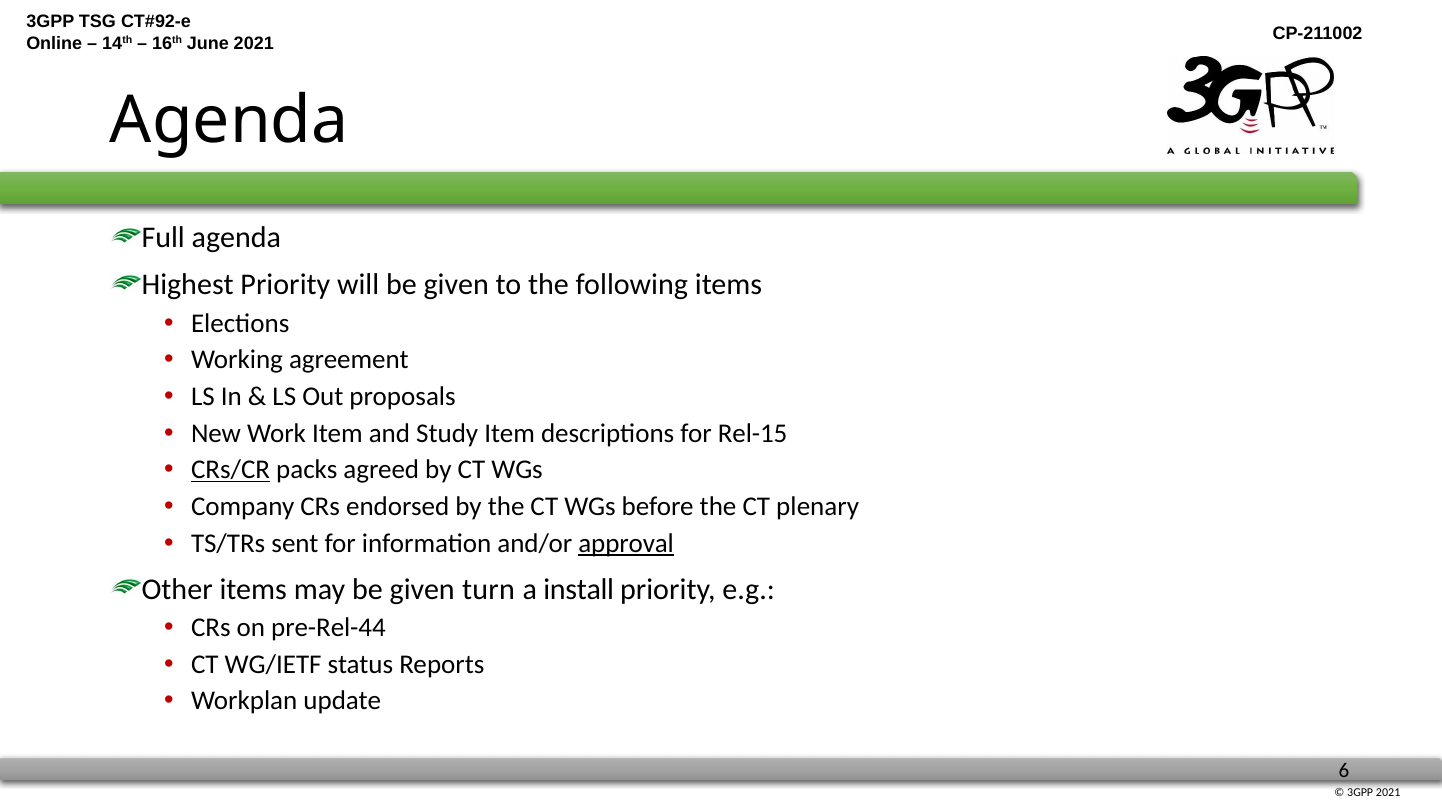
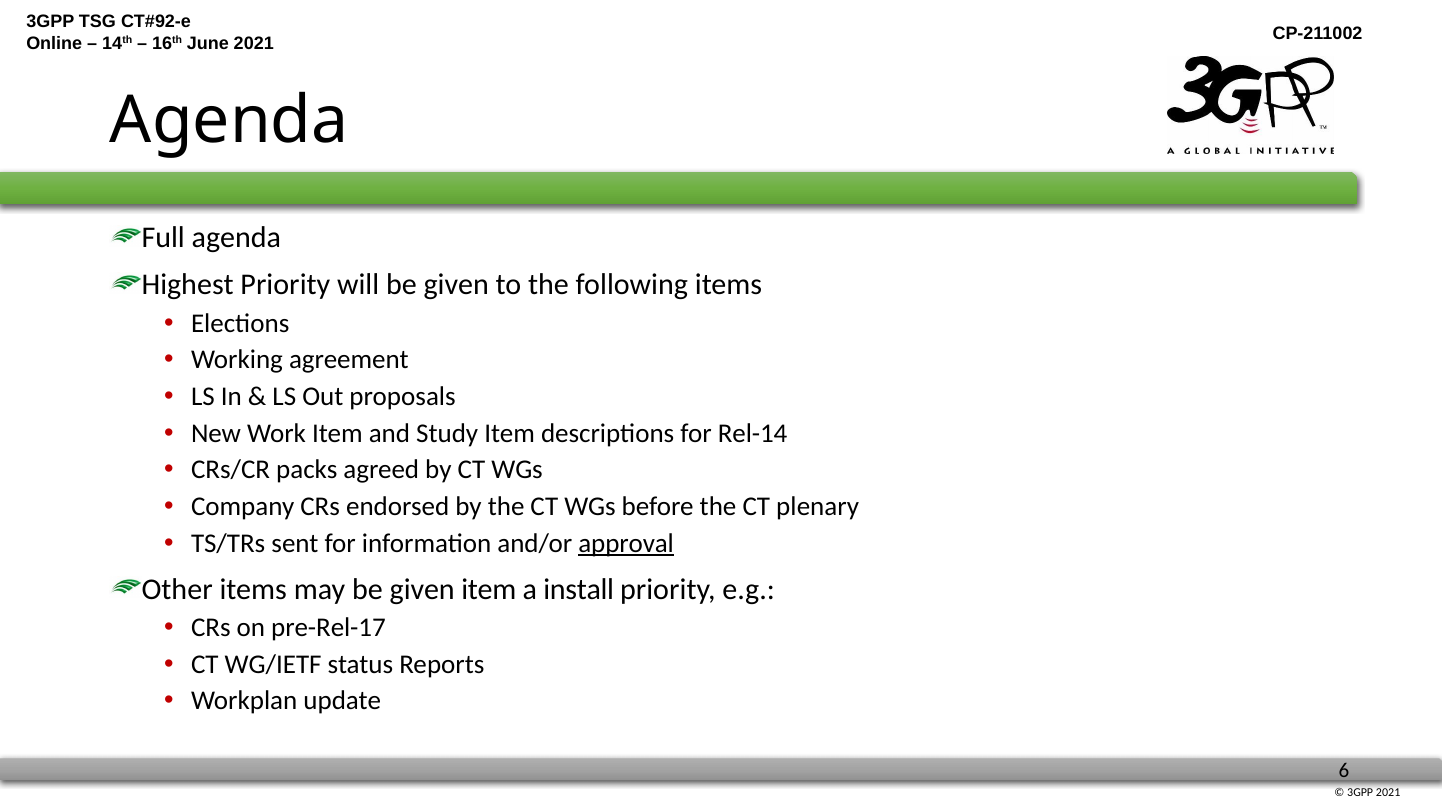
Rel-15: Rel-15 -> Rel-14
CRs/CR underline: present -> none
given turn: turn -> item
pre-Rel-44: pre-Rel-44 -> pre-Rel-17
